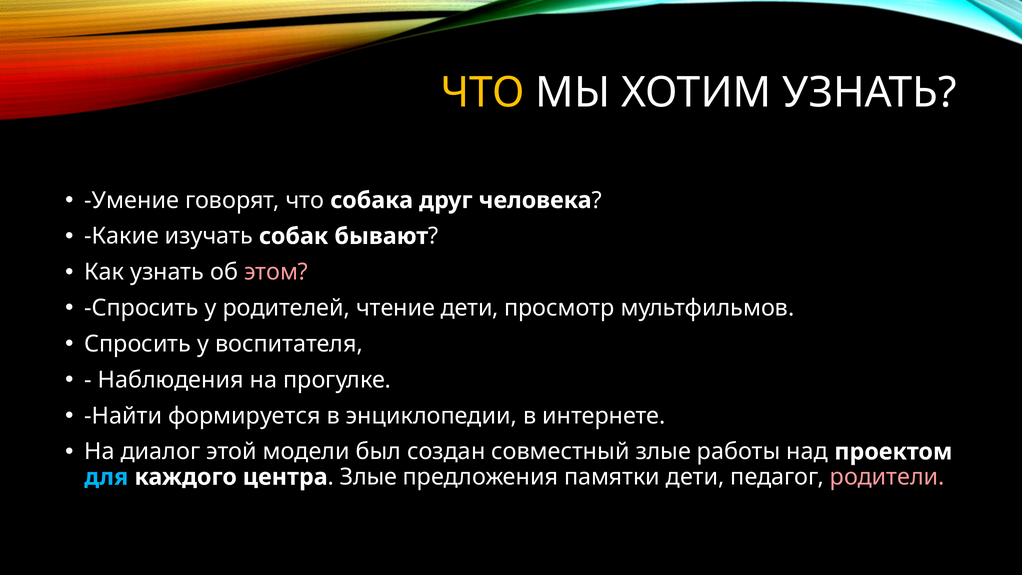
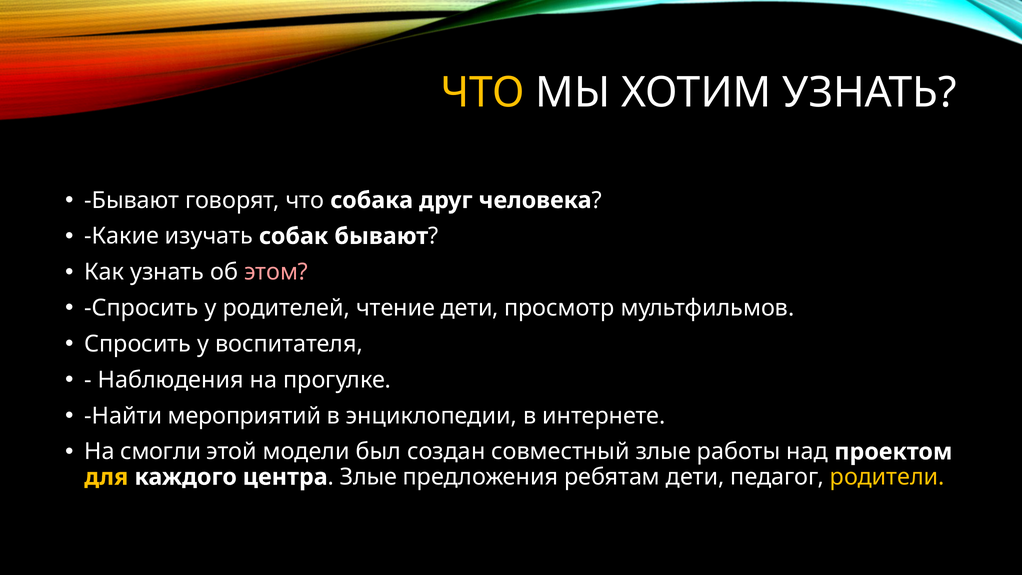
Умение at (132, 200): Умение -> Бывают
формируется: формируется -> мероприятий
диалог: диалог -> смогли
для colour: light blue -> yellow
памятки: памятки -> ребятам
родители colour: pink -> yellow
